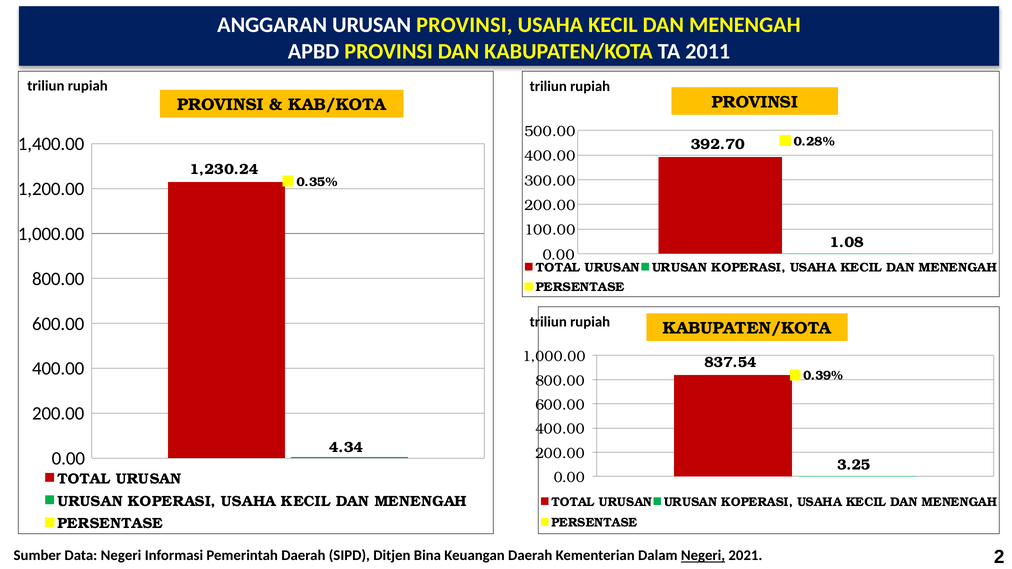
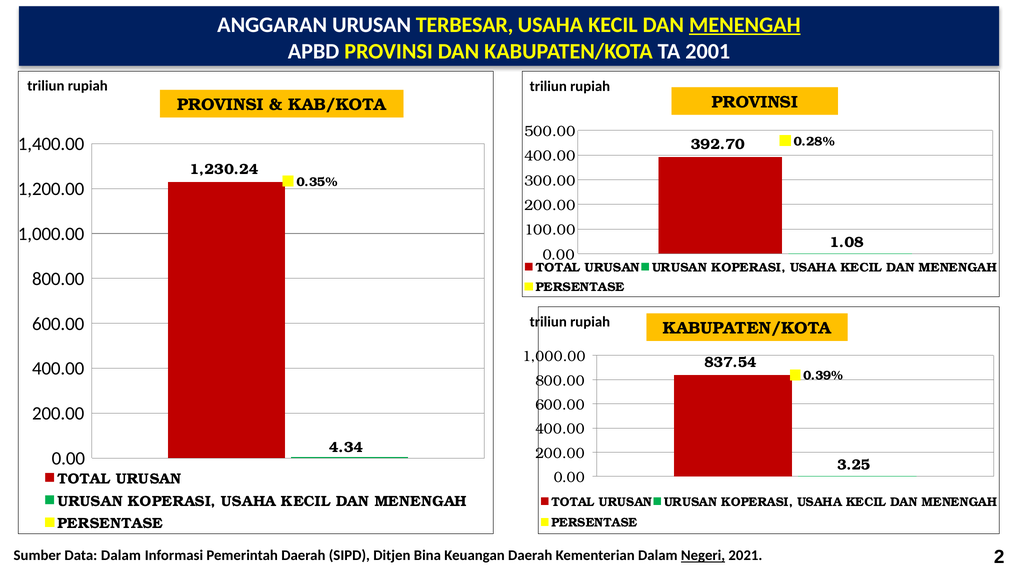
URUSAN PROVINSI: PROVINSI -> TERBESAR
MENENGAH at (745, 25) underline: none -> present
2011: 2011 -> 2001
Data Negeri: Negeri -> Dalam
